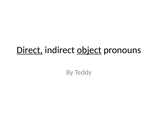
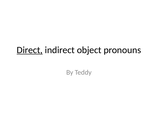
object underline: present -> none
